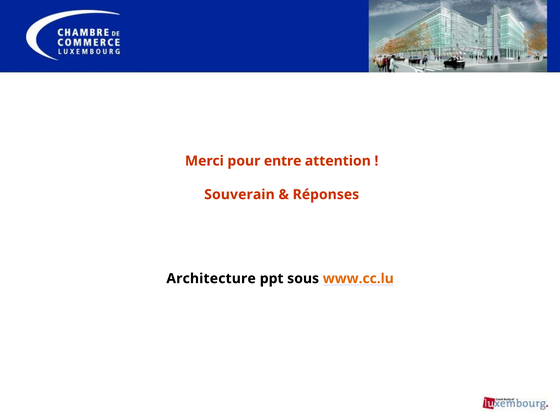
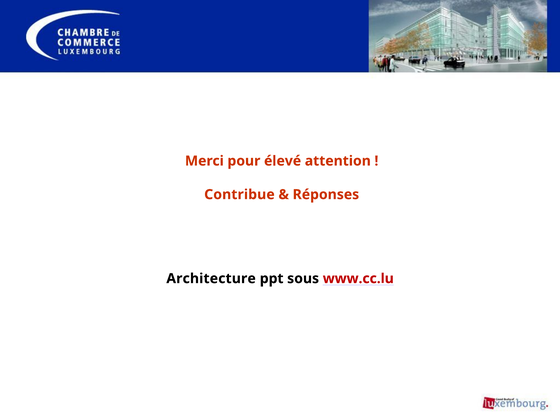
entre: entre -> élevé
Souverain: Souverain -> Contribue
www.cc.lu colour: orange -> red
